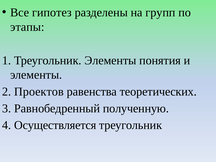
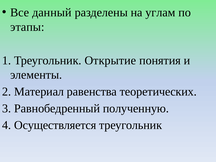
гипотез: гипотез -> данный
групп: групп -> углам
Треугольник Элементы: Элементы -> Открытие
Проектов: Проектов -> Материал
